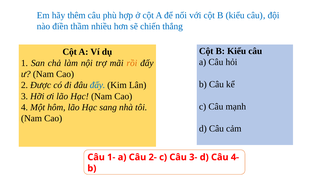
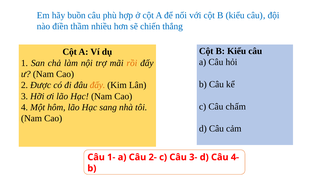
thêm: thêm -> buồn
đấy at (97, 85) colour: blue -> orange
mạnh: mạnh -> chấm
